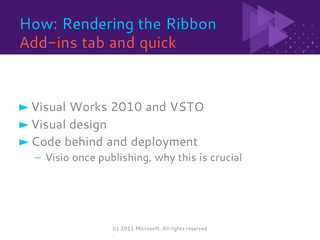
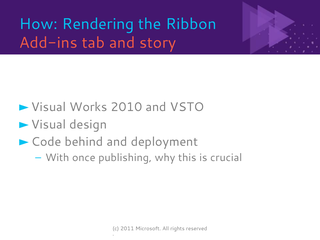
quick: quick -> story
Visio: Visio -> With
